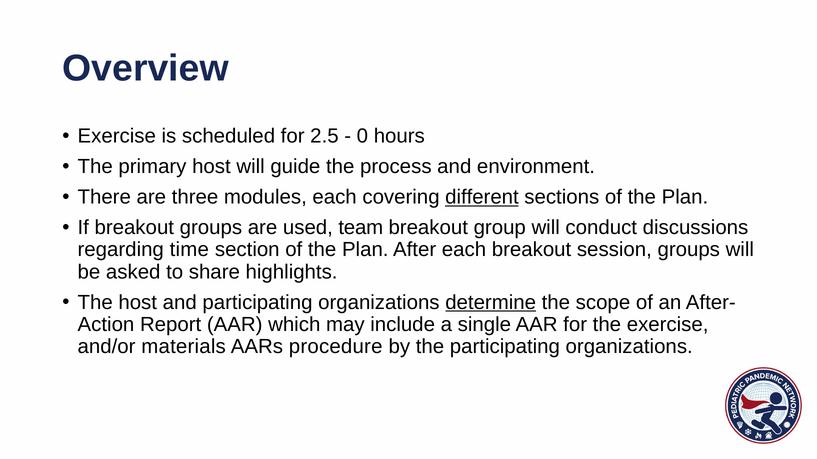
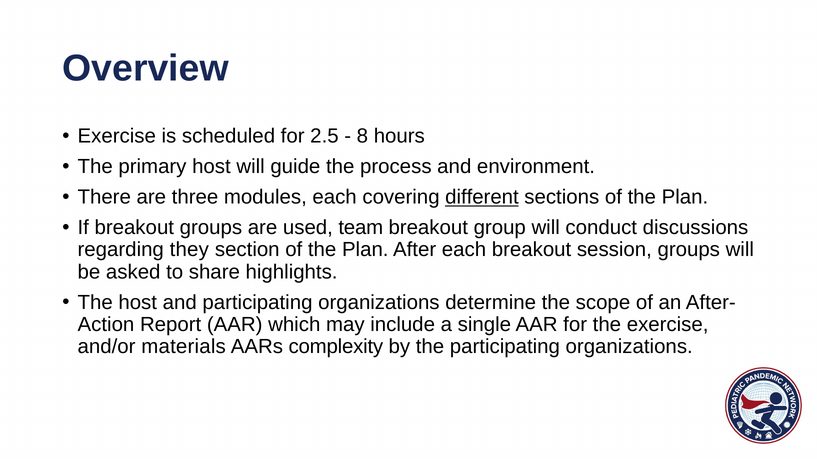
0: 0 -> 8
time: time -> they
determine underline: present -> none
procedure: procedure -> complexity
